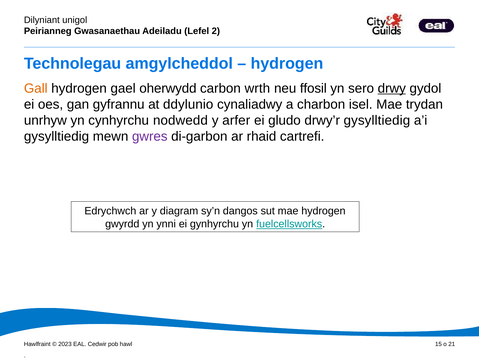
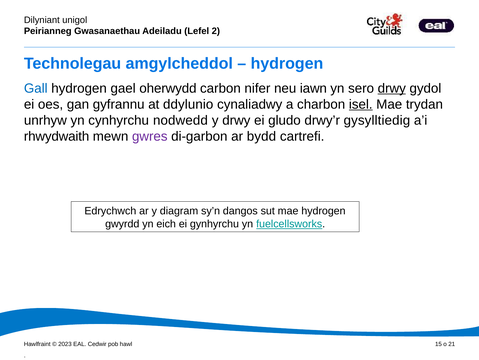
Gall colour: orange -> blue
wrth: wrth -> nifer
ffosil: ffosil -> iawn
isel underline: none -> present
y arfer: arfer -> drwy
gysylltiedig at (57, 136): gysylltiedig -> rhwydwaith
rhaid: rhaid -> bydd
ynni: ynni -> eich
